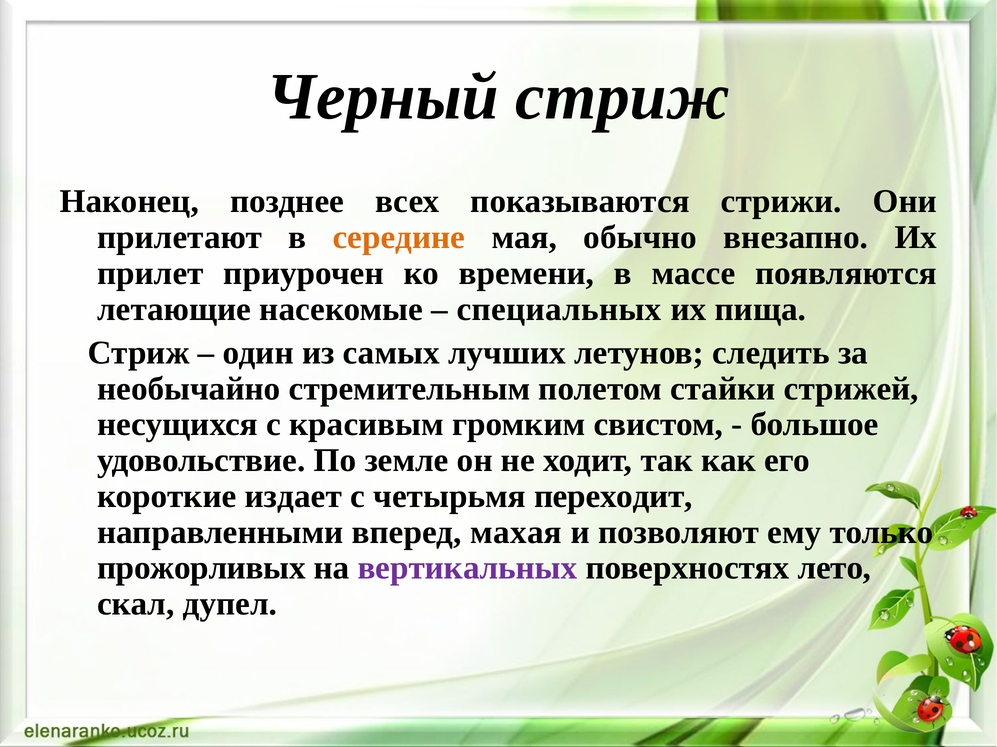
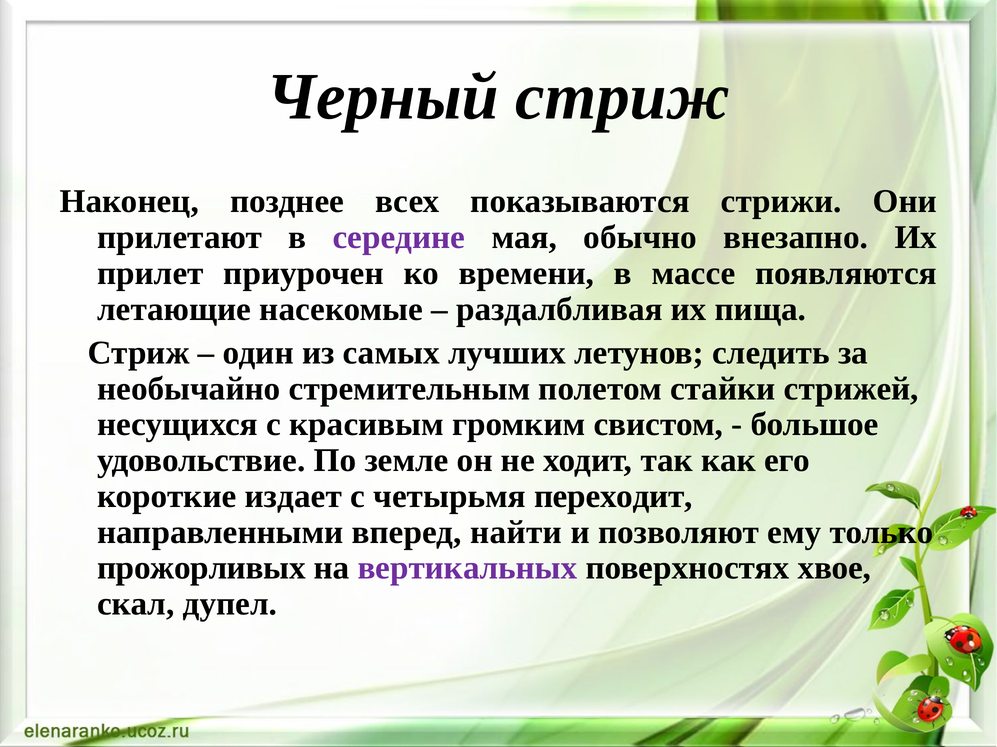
середине colour: orange -> purple
специальных: специальных -> раздалбливая
махая: махая -> найти
лето: лето -> хвое
